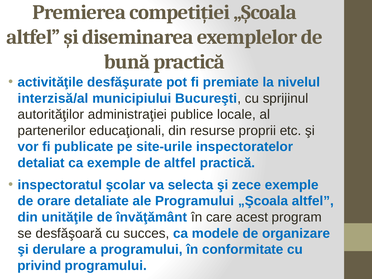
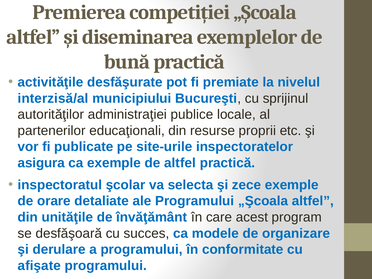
detaliat: detaliat -> asigura
privind: privind -> afişate
